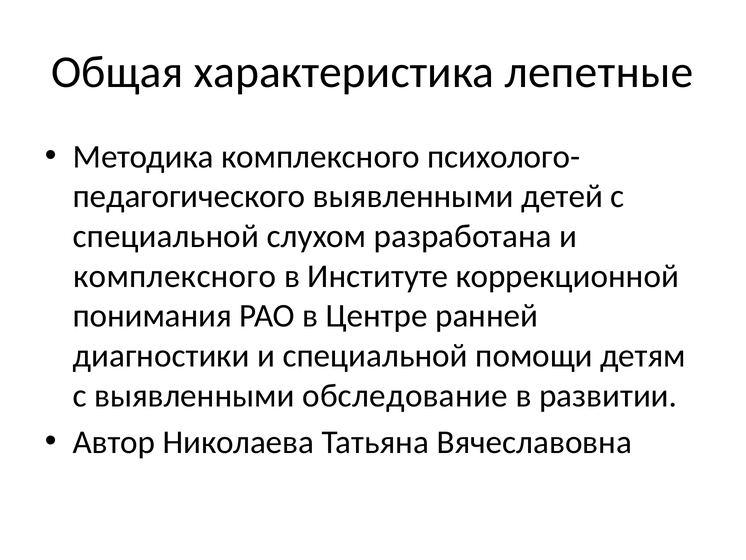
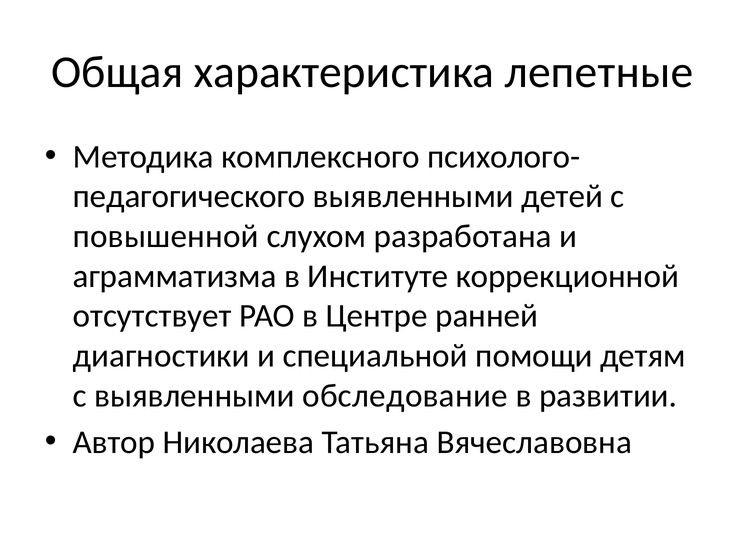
специальной at (166, 236): специальной -> повышенной
комплексного at (175, 276): комплексного -> аграмматизма
понимания: понимания -> отсутствует
